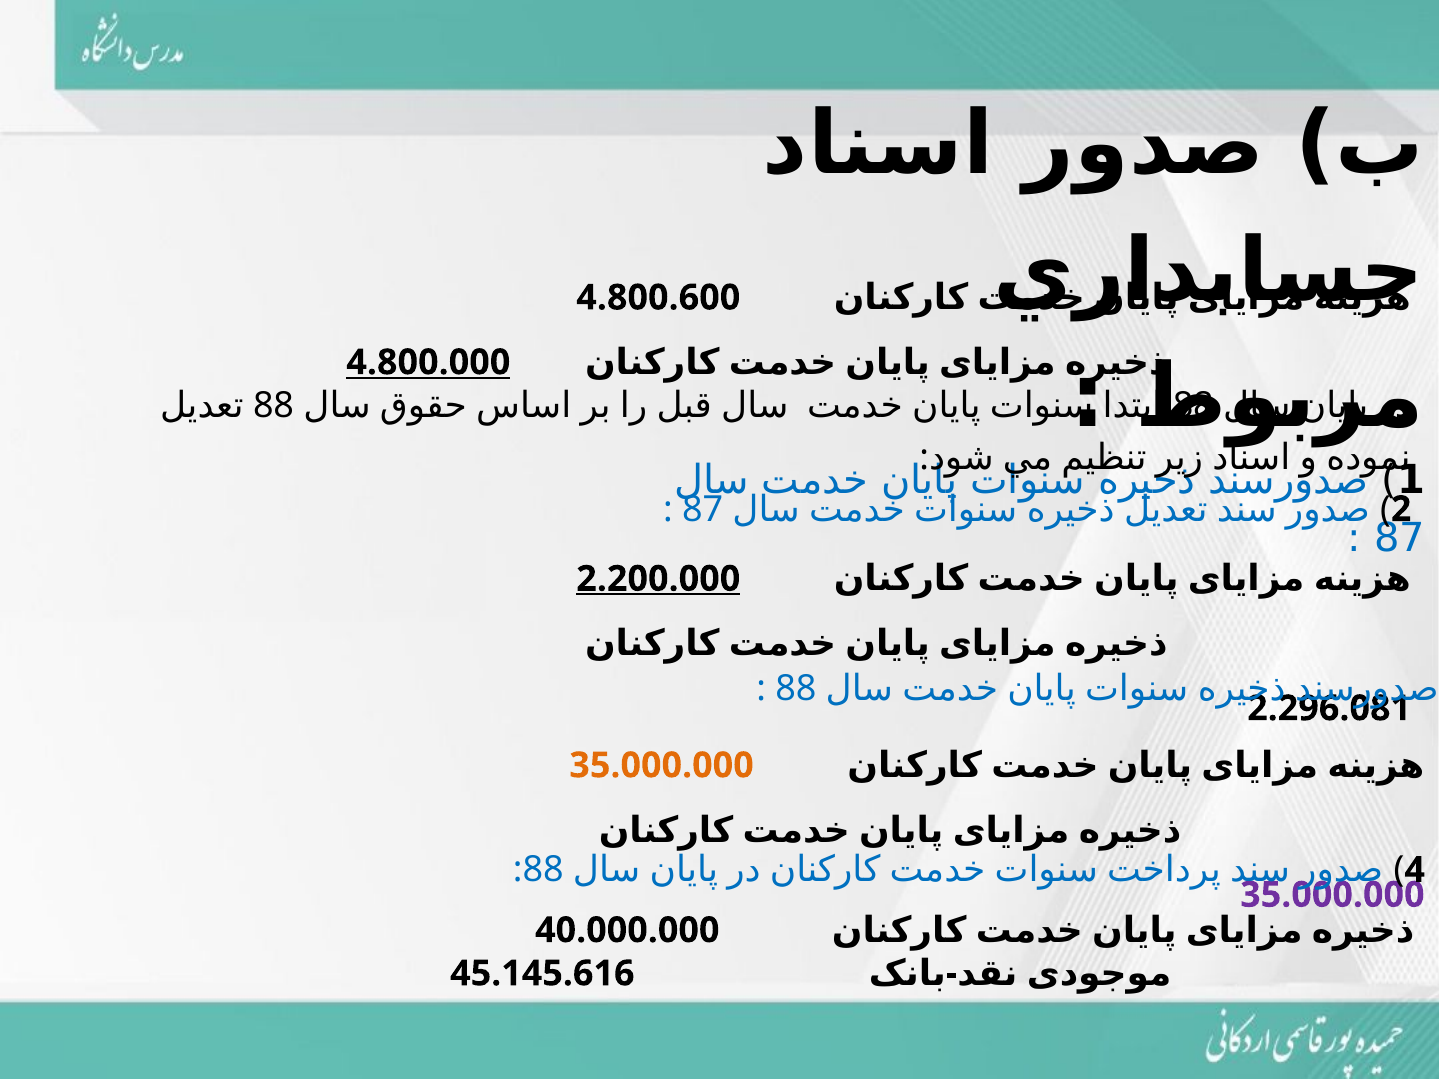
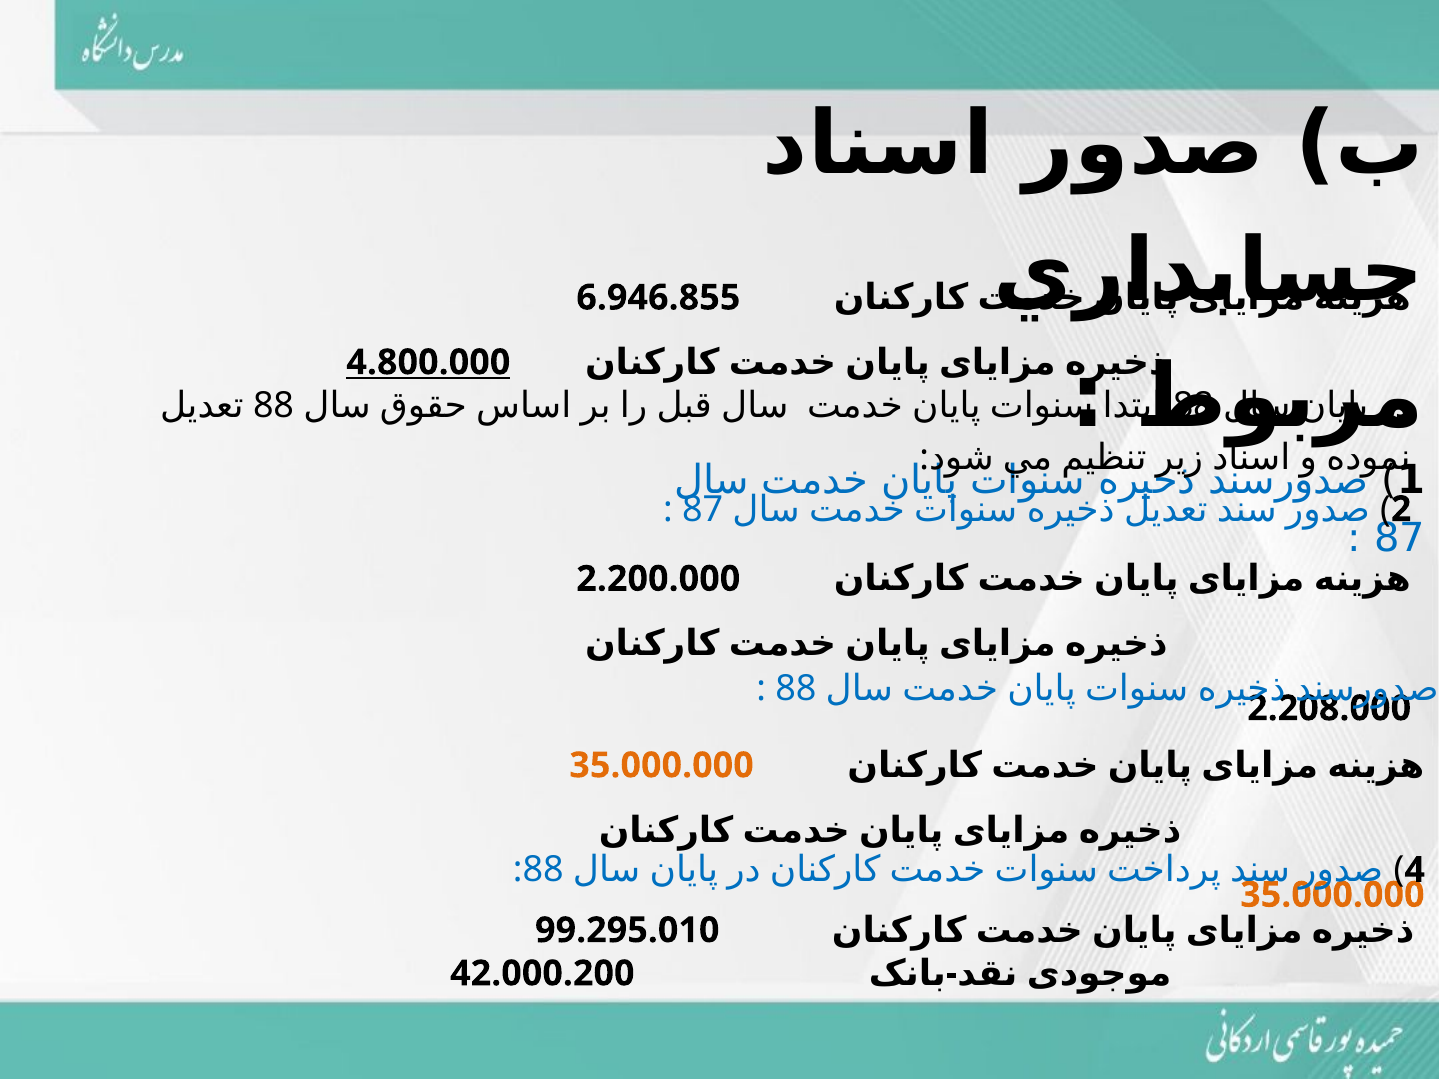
4.800.600: 4.800.600 -> 6.946.855
2.200.000 underline: present -> none
2.296.081: 2.296.081 -> 2.208.000
35.000.000 at (1332, 895) colour: purple -> orange
40.000.000: 40.000.000 -> 99.295.010
45.145.616: 45.145.616 -> 42.000.200
